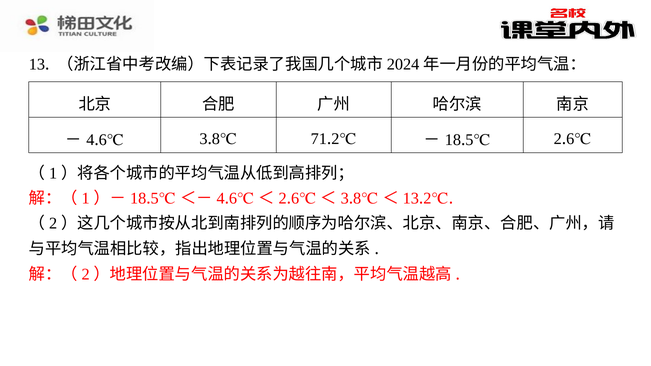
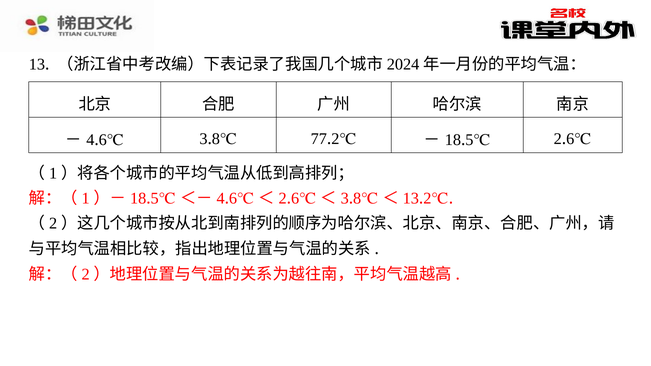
71: 71 -> 77
